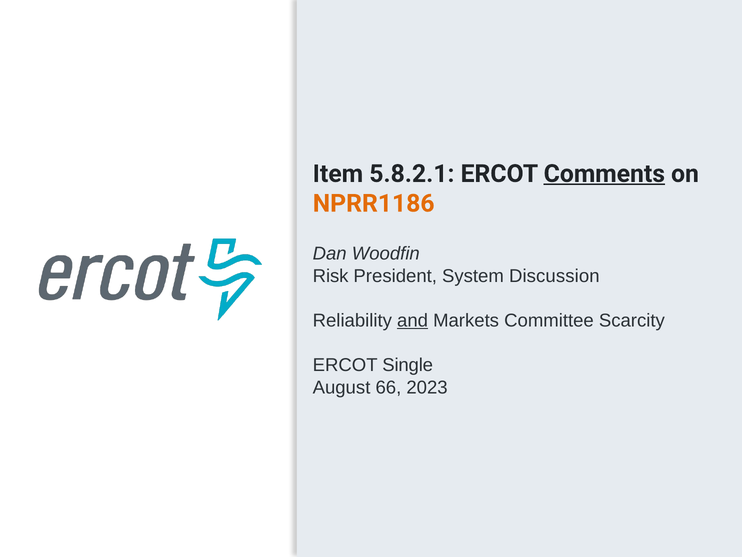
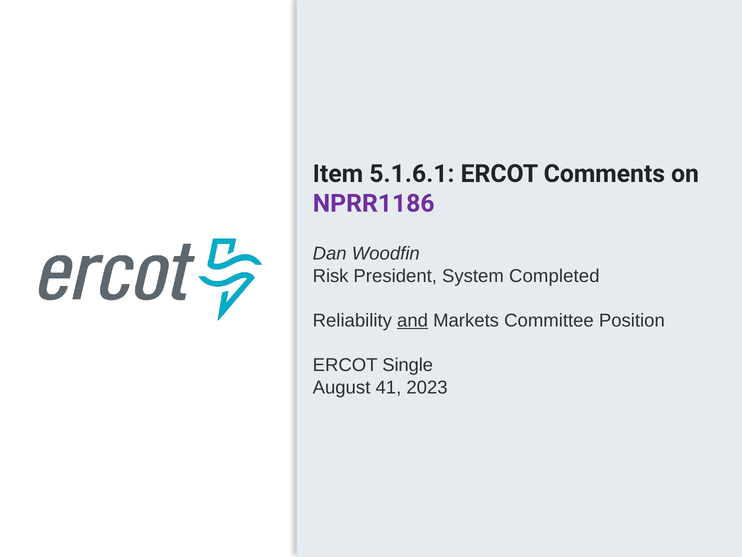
5.8.2.1: 5.8.2.1 -> 5.1.6.1
Comments underline: present -> none
NPRR1186 colour: orange -> purple
Discussion: Discussion -> Completed
Scarcity: Scarcity -> Position
66: 66 -> 41
